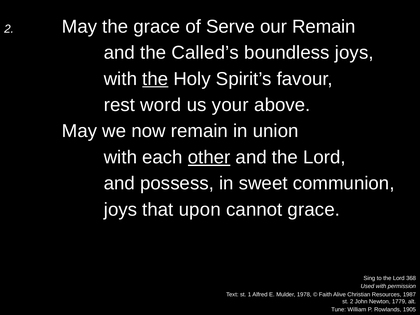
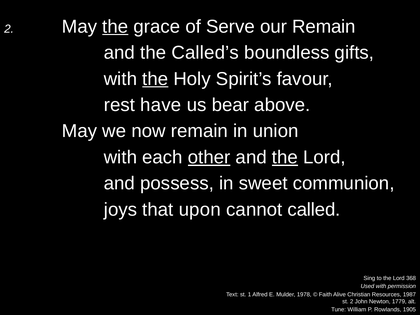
the at (115, 27) underline: none -> present
boundless joys: joys -> gifts
word: word -> have
your: your -> bear
the at (285, 157) underline: none -> present
cannot grace: grace -> called
